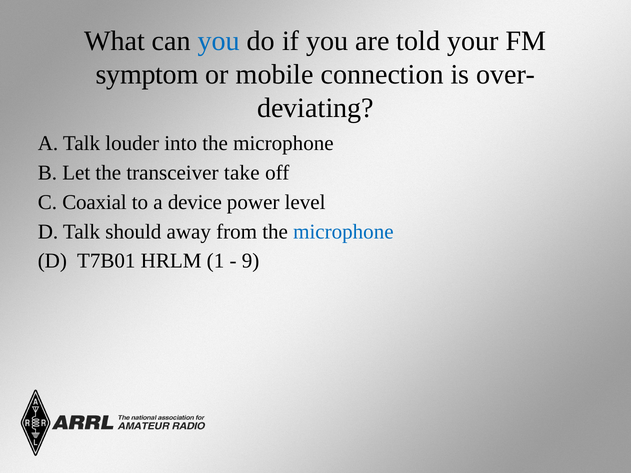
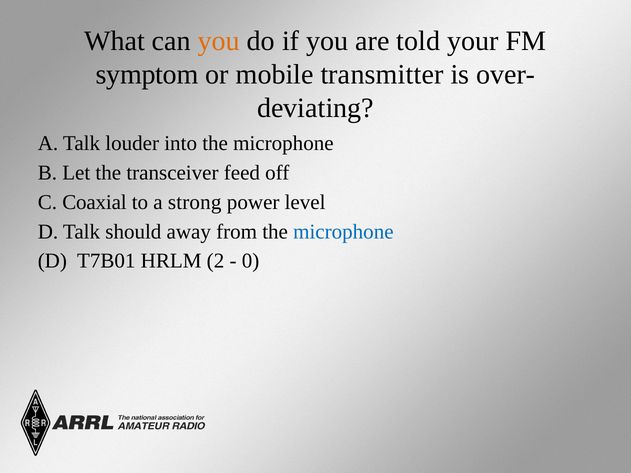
you at (219, 41) colour: blue -> orange
connection: connection -> transmitter
take: take -> feed
device: device -> strong
1: 1 -> 2
9: 9 -> 0
